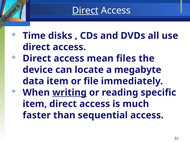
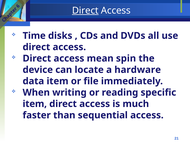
files: files -> spin
megabyte: megabyte -> hardware
writing underline: present -> none
